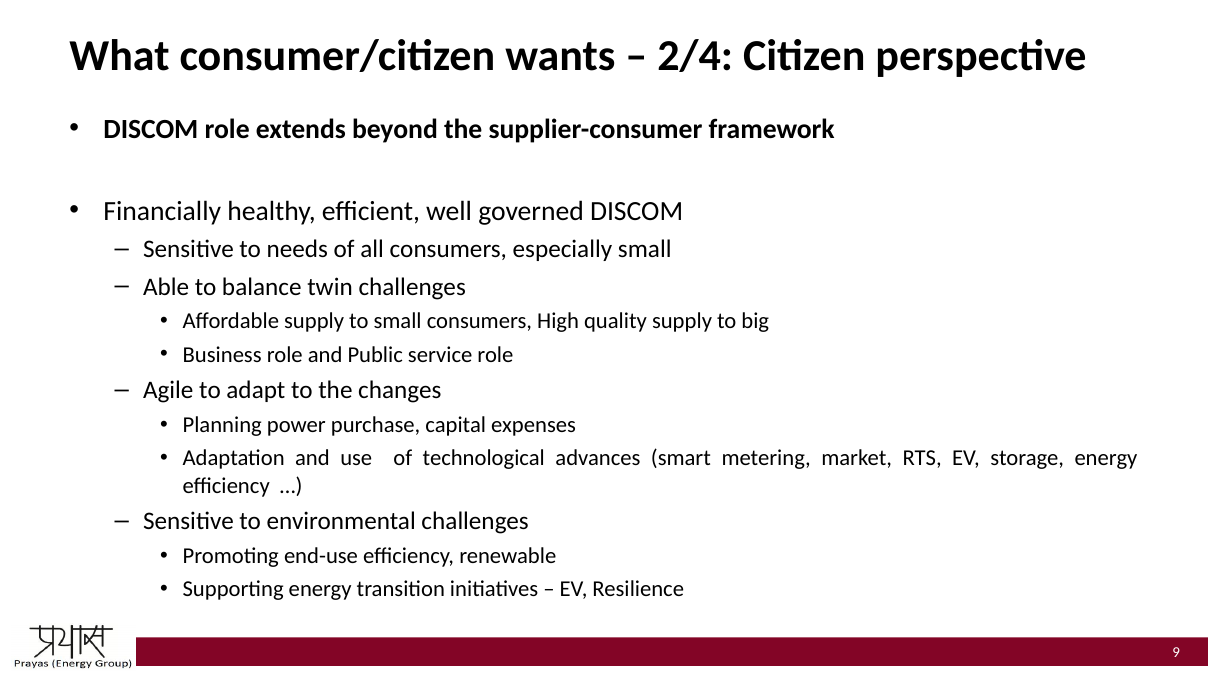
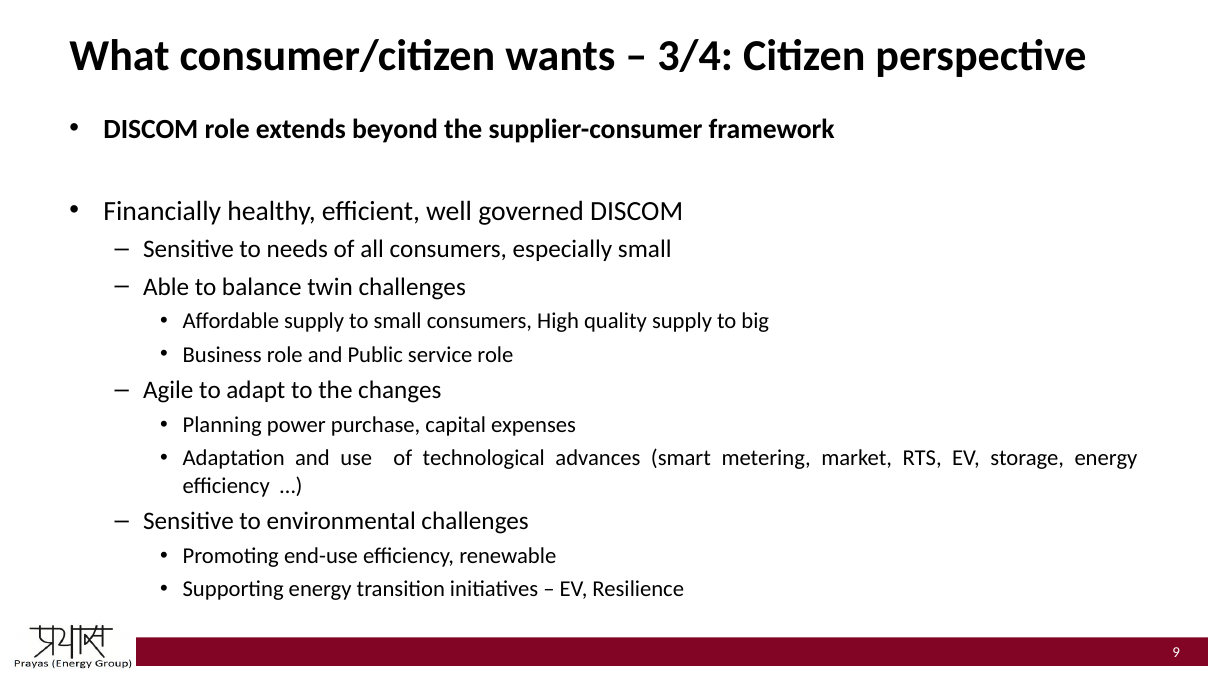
2/4: 2/4 -> 3/4
